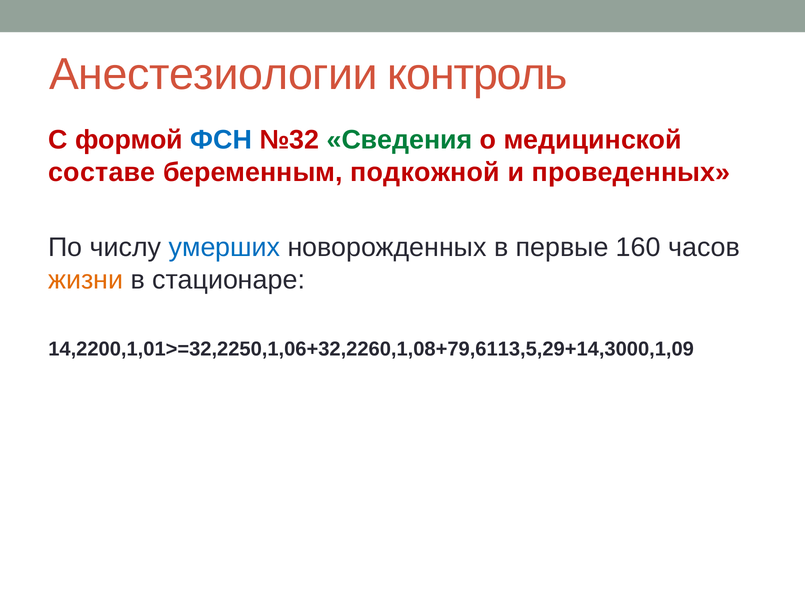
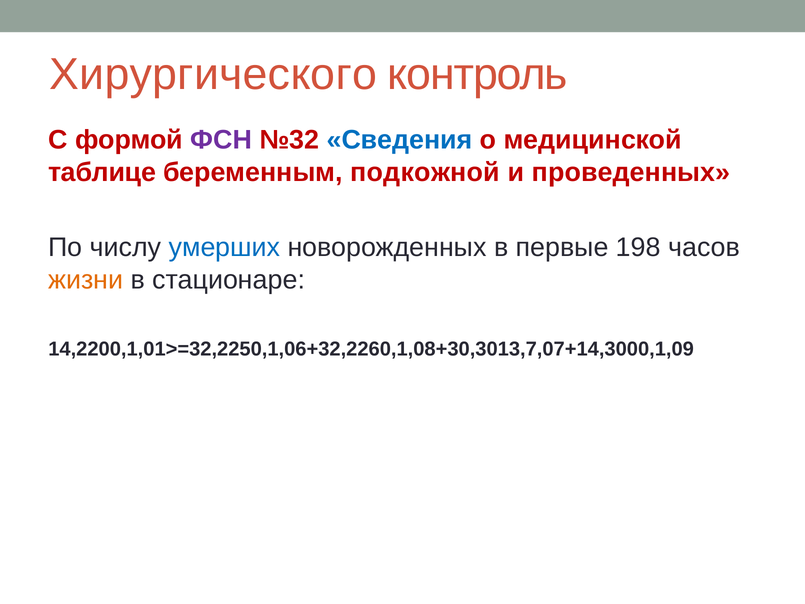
Анестезиологии: Анестезиологии -> Хирургического
ФСН colour: blue -> purple
Сведения colour: green -> blue
составе: составе -> таблице
160: 160 -> 198
14,2200,1,01>=32,2250,1,06+32,2260,1,08+79,6113,5,29+14,3000,1,09: 14,2200,1,01>=32,2250,1,06+32,2260,1,08+79,6113,5,29+14,3000,1,09 -> 14,2200,1,01>=32,2250,1,06+32,2260,1,08+30,3013,7,07+14,3000,1,09
